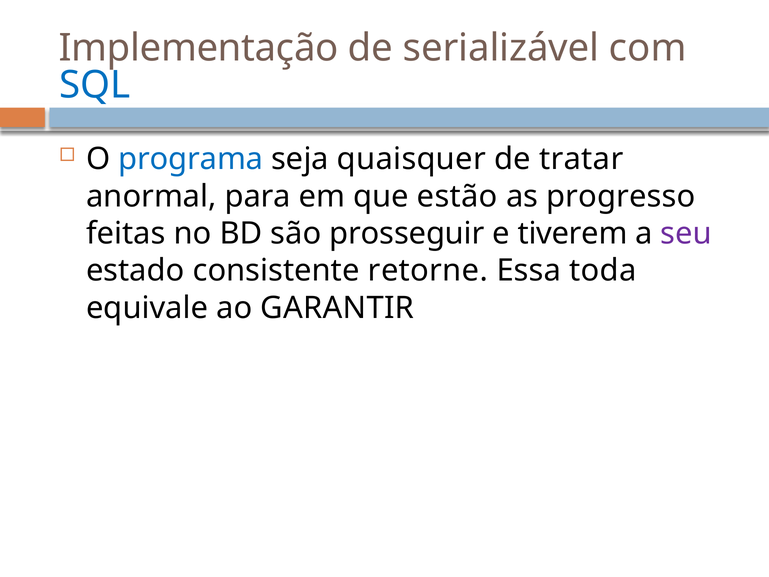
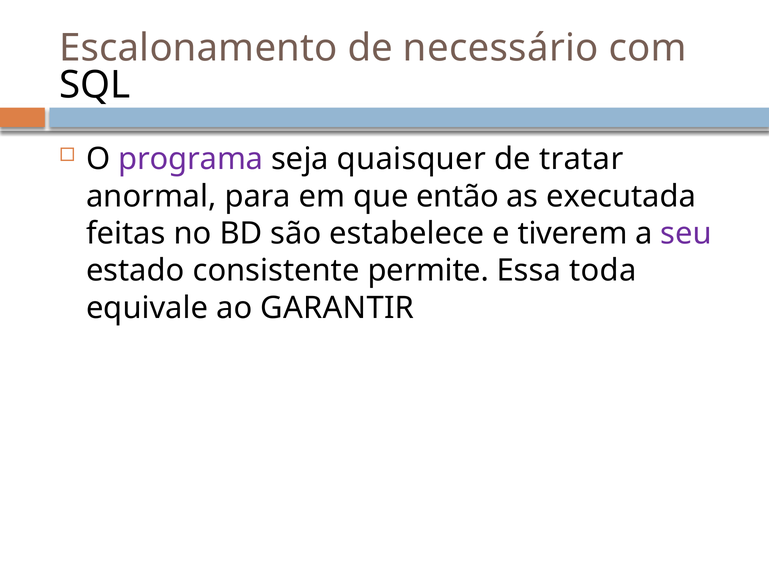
Implementação: Implementação -> Escalonamento
serializável: serializável -> necessário
SQL colour: blue -> black
programa colour: blue -> purple
estão: estão -> então
progresso: progresso -> executada
prosseguir: prosseguir -> estabelece
retorne: retorne -> permite
